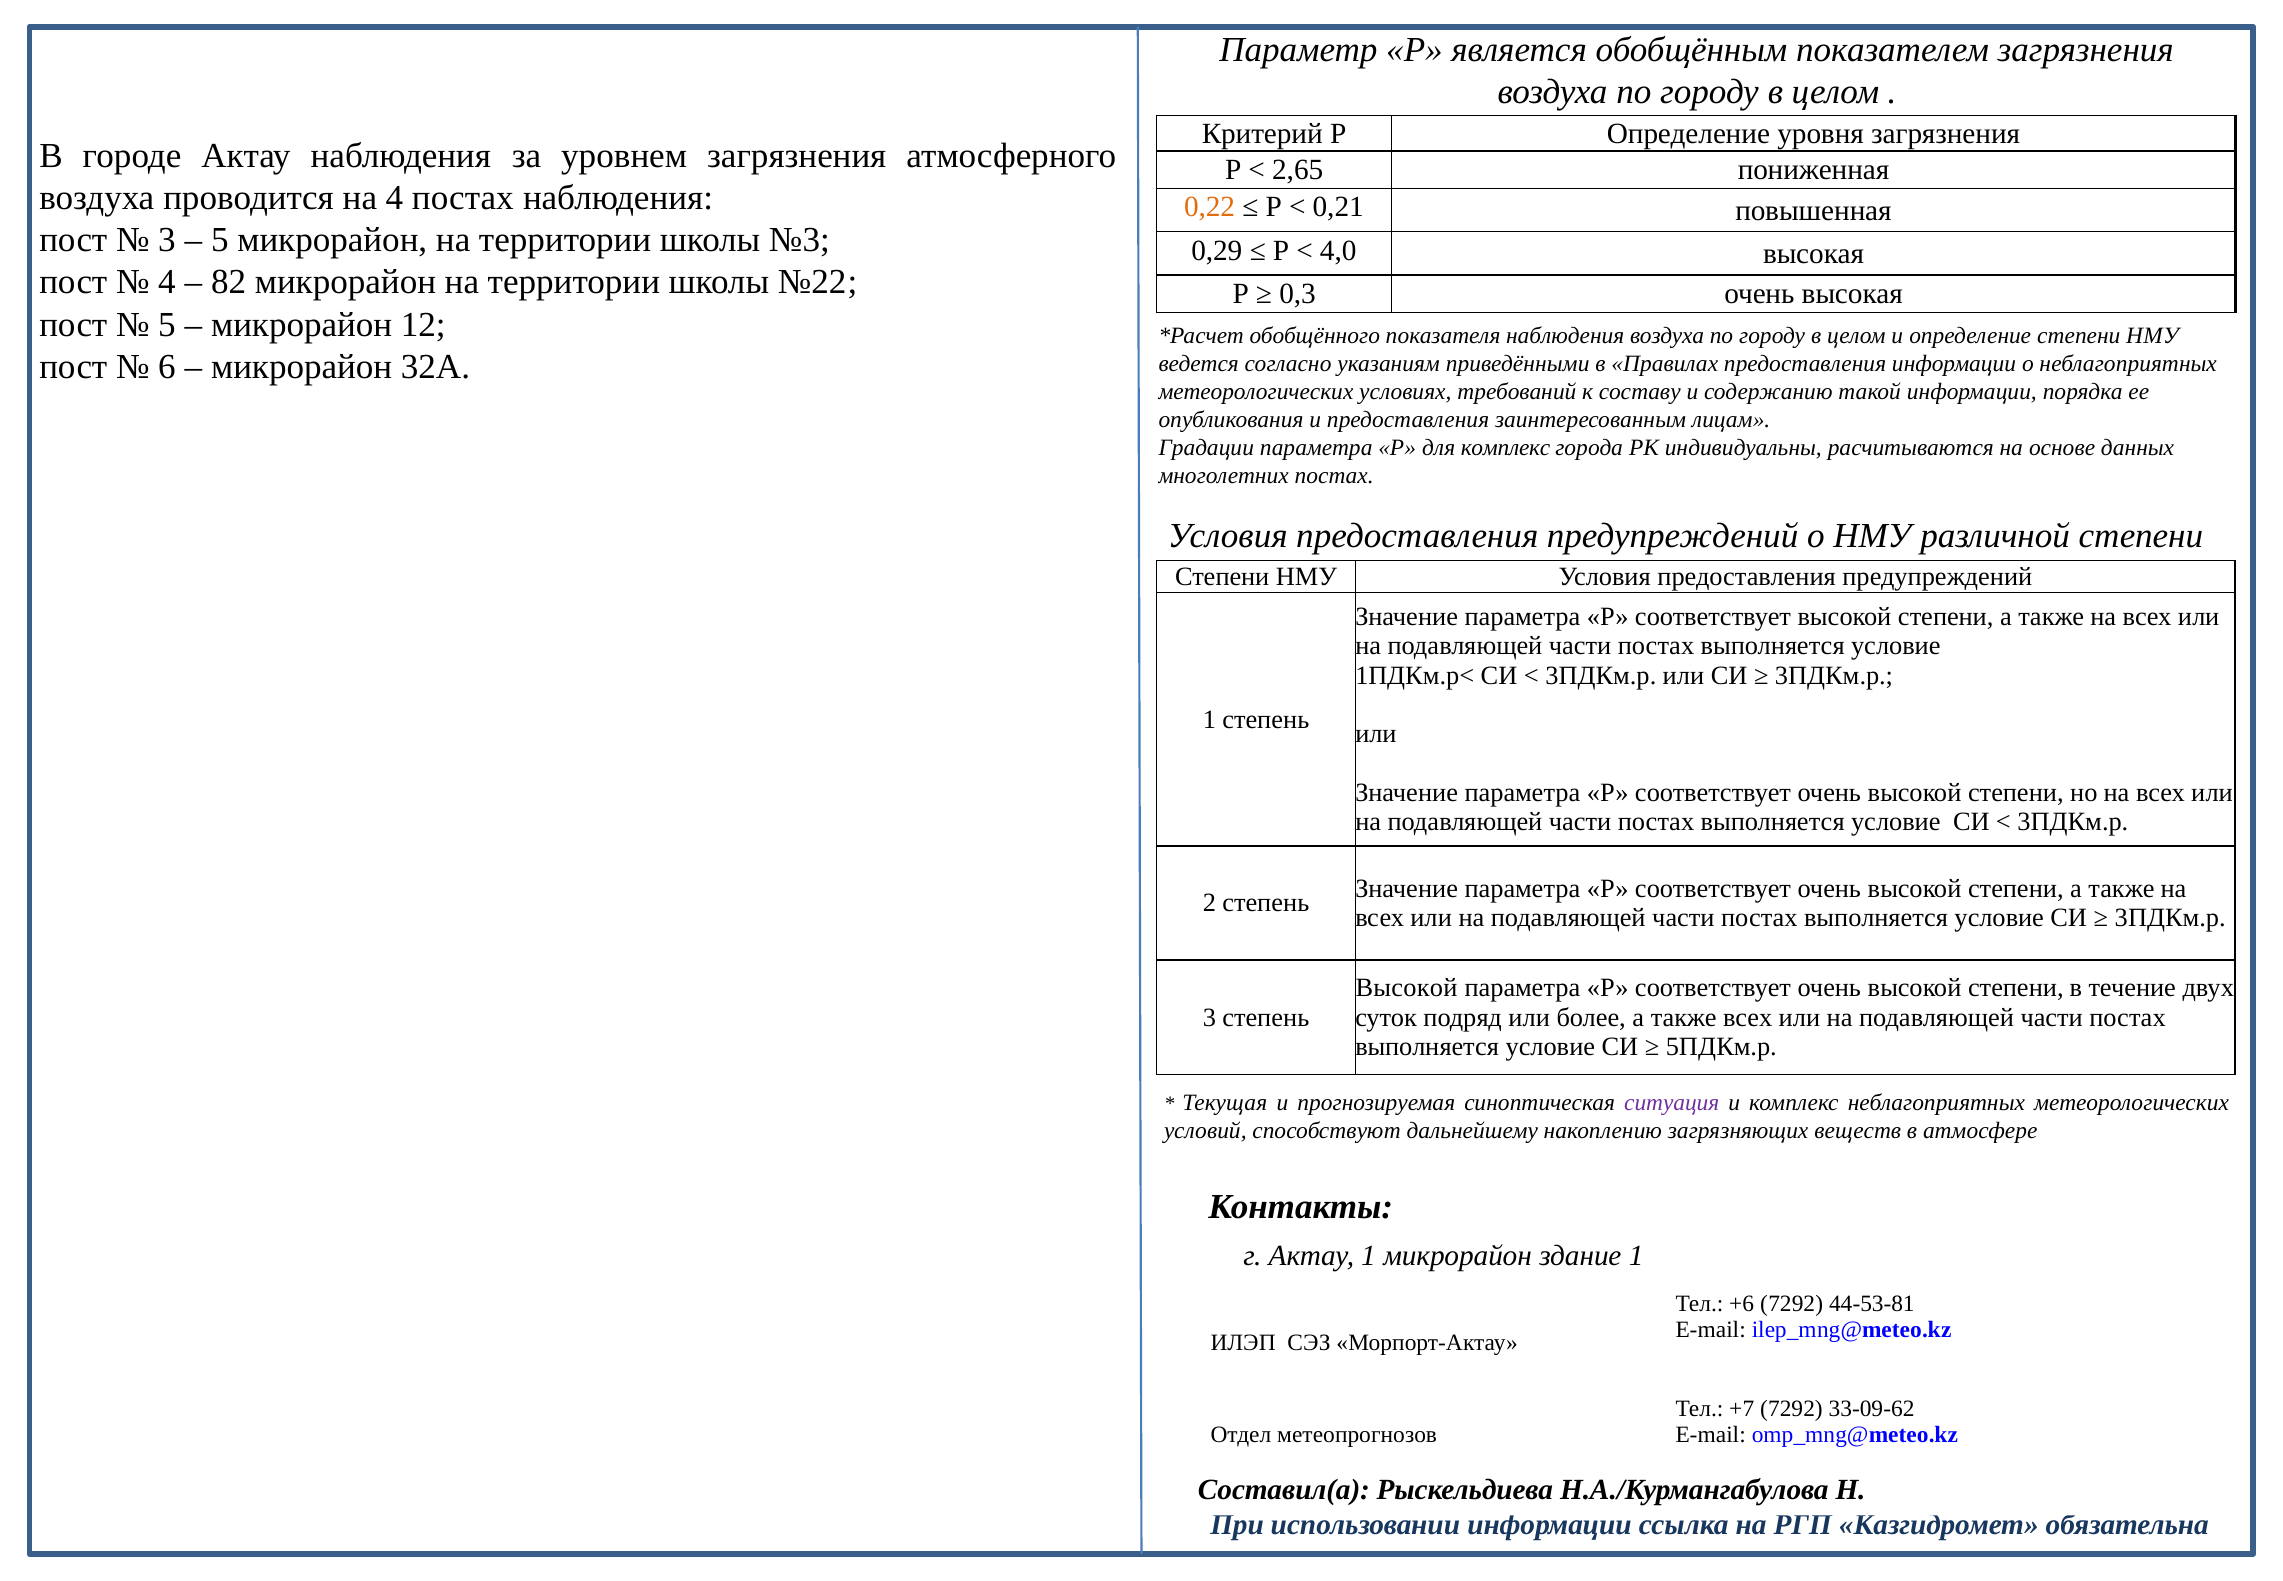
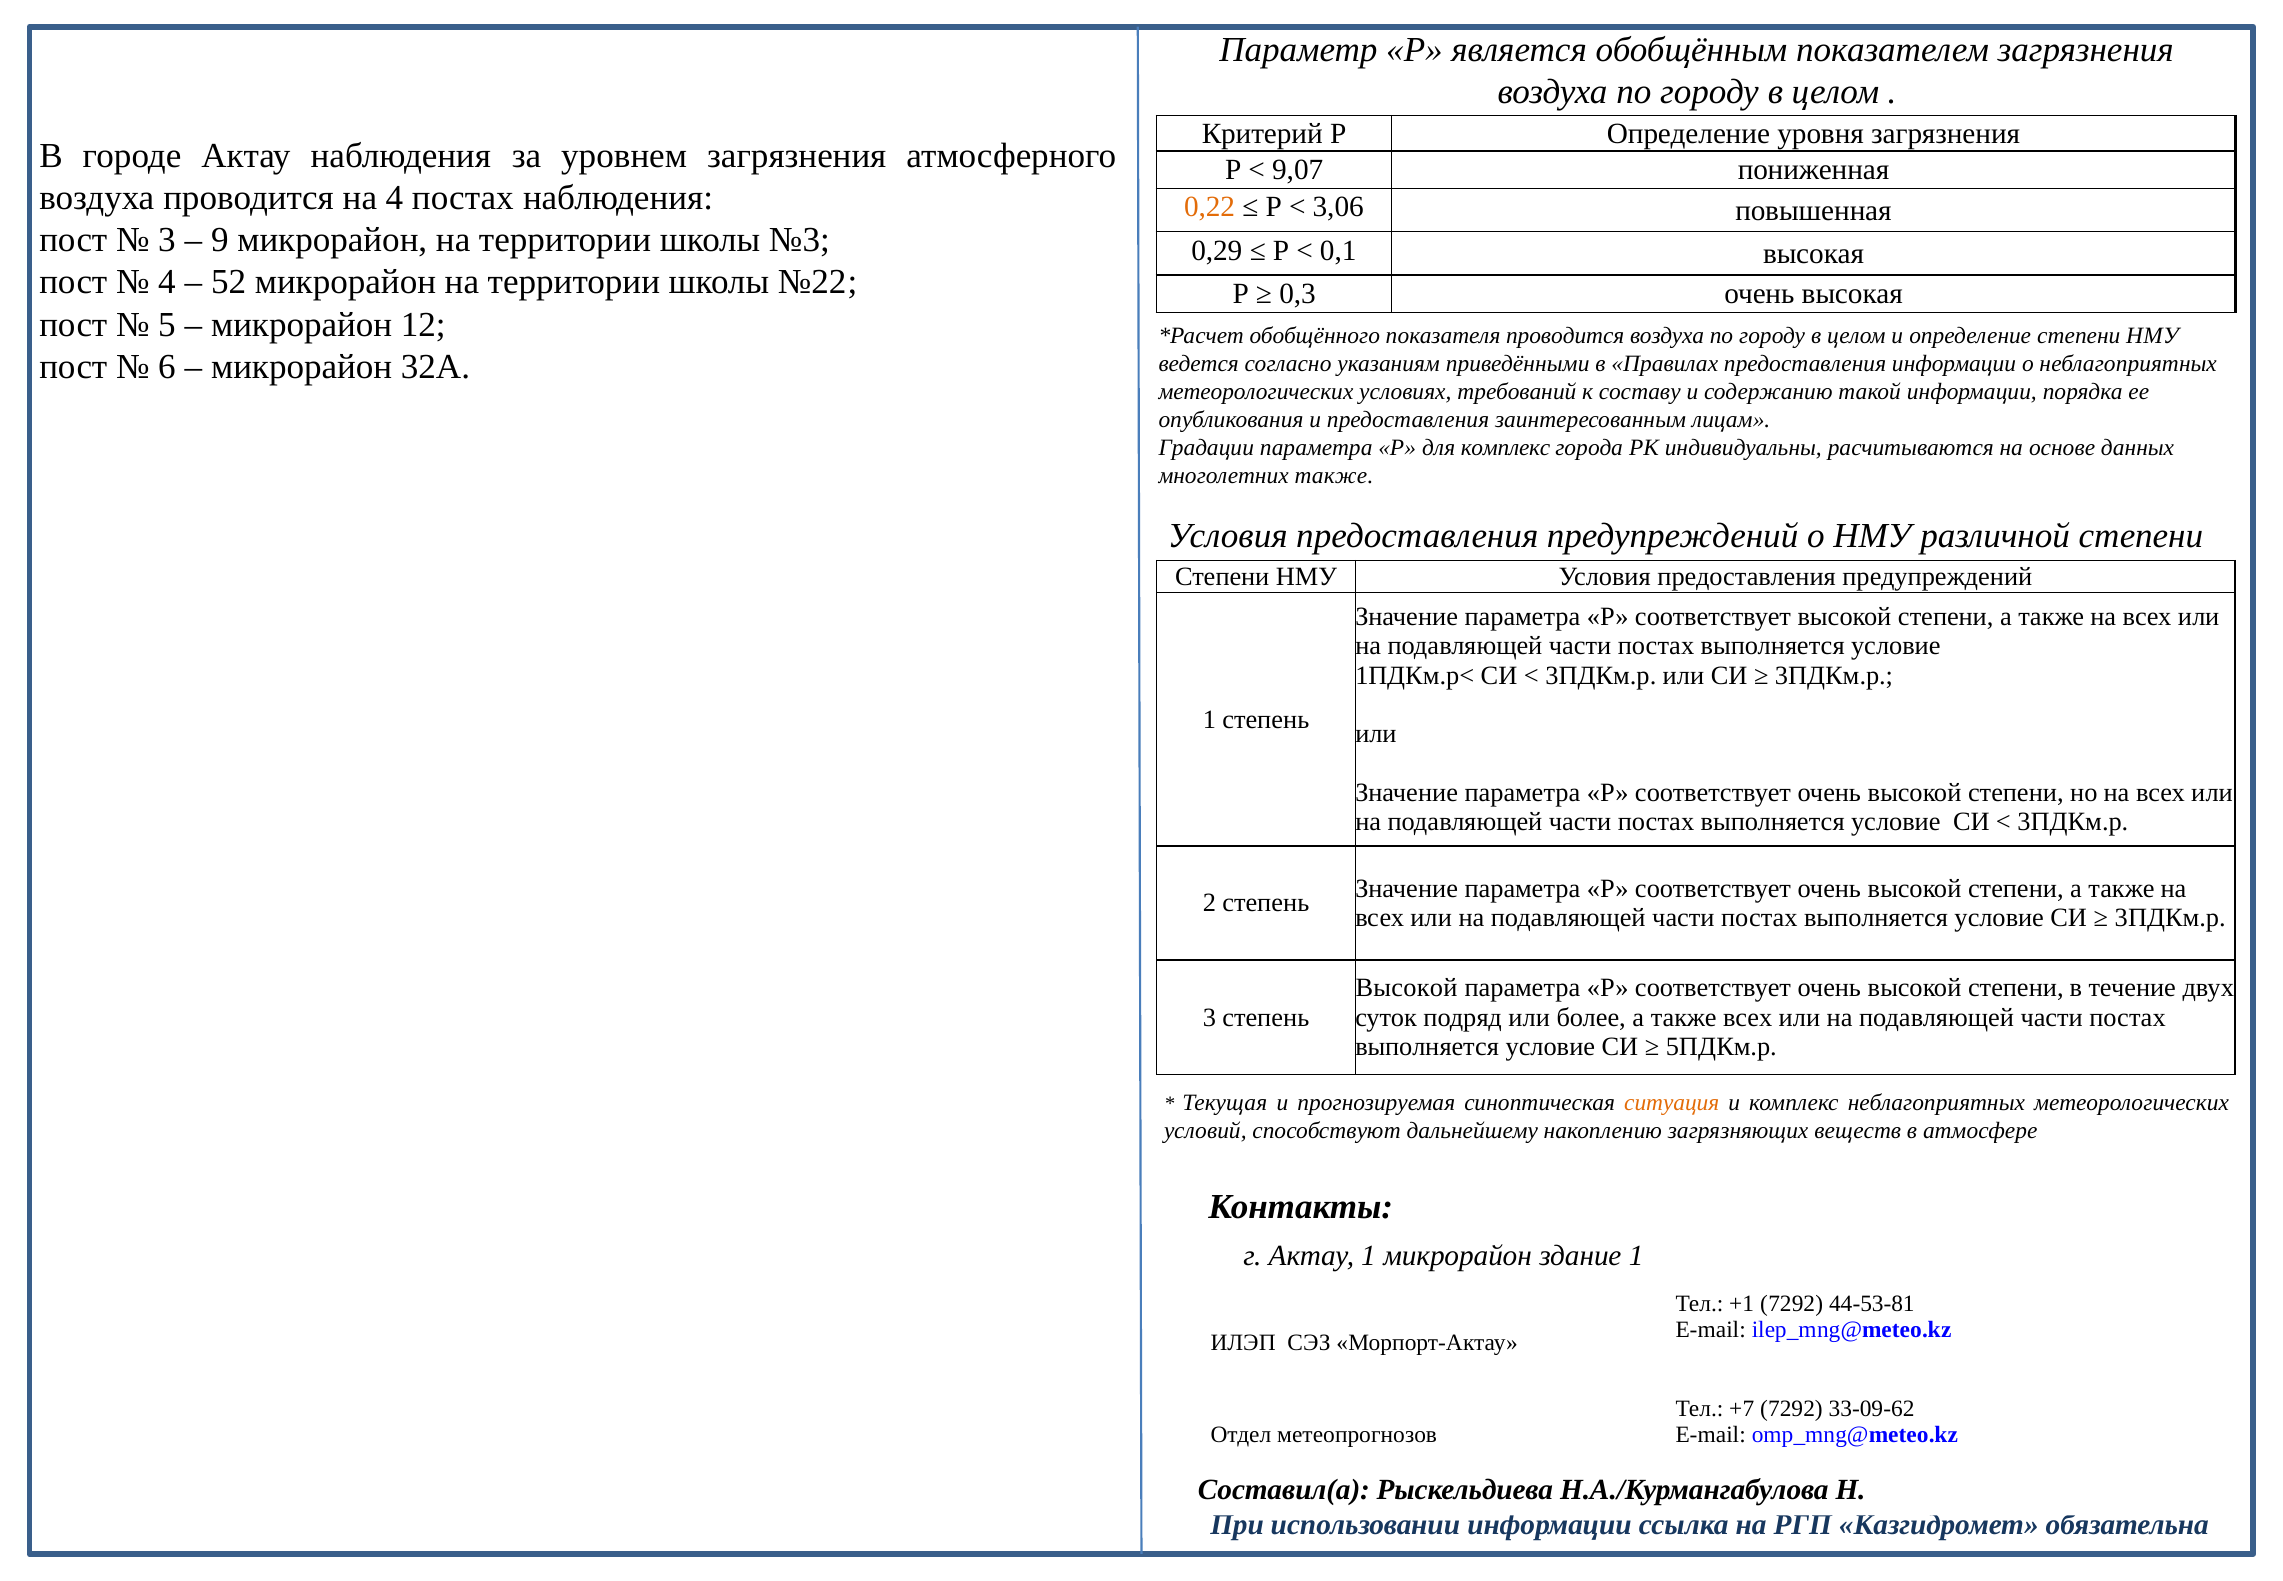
2,65: 2,65 -> 9,07
0,21: 0,21 -> 3,06
5 at (220, 240): 5 -> 9
4,0: 4,0 -> 0,1
82: 82 -> 52
показателя наблюдения: наблюдения -> проводится
многолетних постах: постах -> также
ситуация colour: purple -> orange
+6: +6 -> +1
